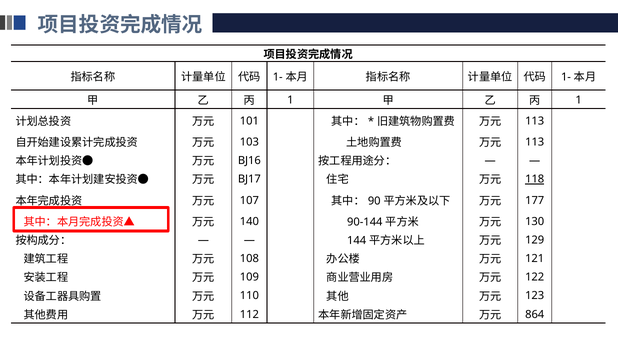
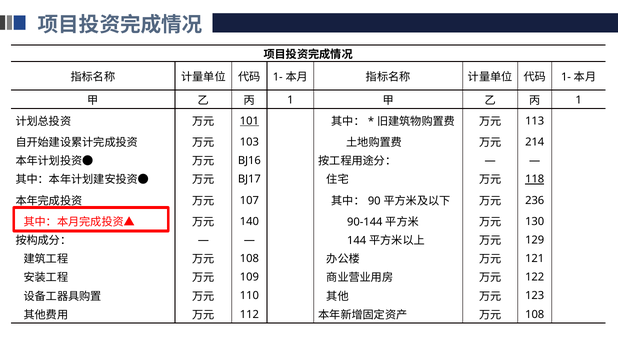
101 underline: none -> present
113 at (535, 142): 113 -> 214
177: 177 -> 236
864 at (535, 315): 864 -> 108
